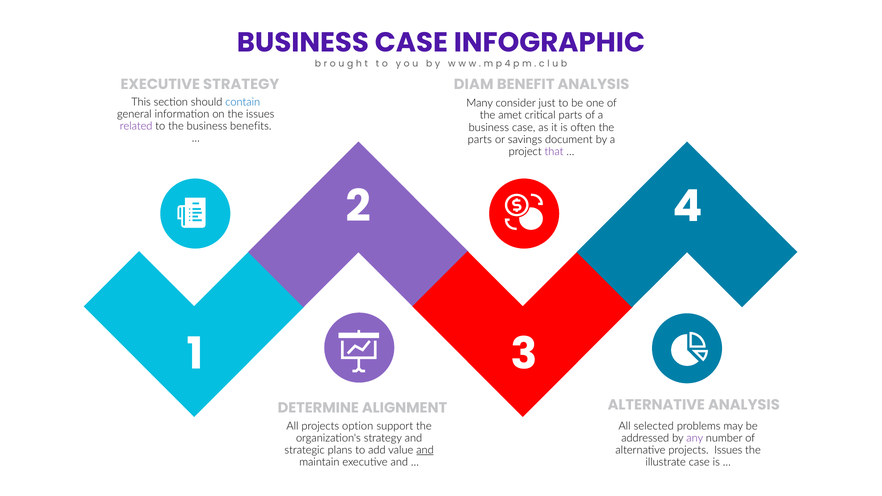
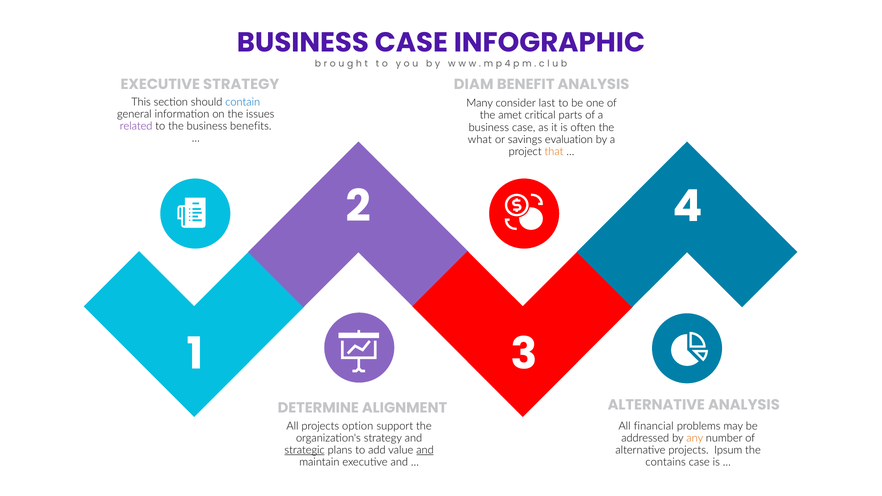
just: just -> last
parts at (480, 139): parts -> what
document: document -> evaluation
that colour: purple -> orange
selected: selected -> financial
any colour: purple -> orange
strategic underline: none -> present
projects Issues: Issues -> Ipsum
illustrate: illustrate -> contains
